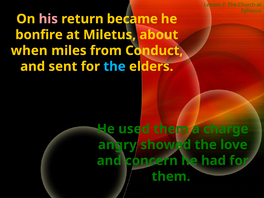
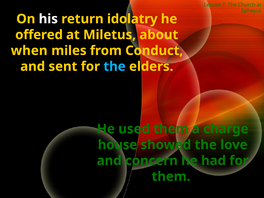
his colour: pink -> white
became: became -> idolatry
bonfire: bonfire -> offered
angry: angry -> house
